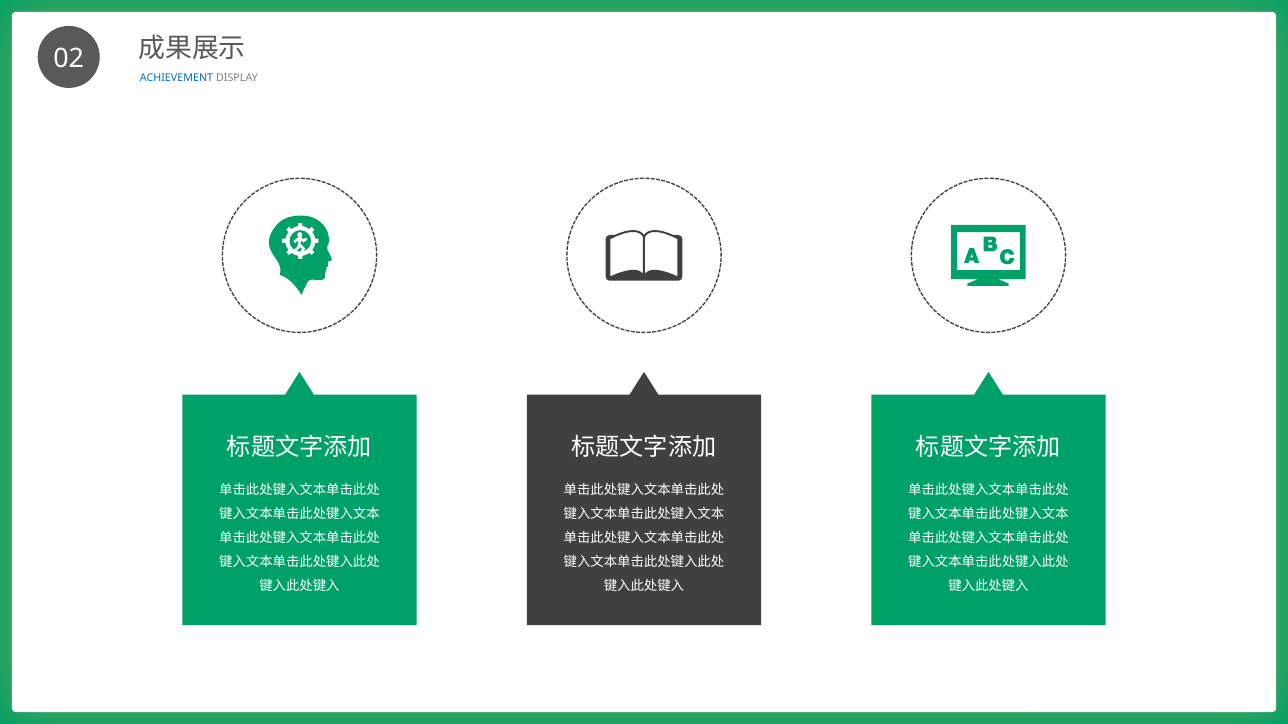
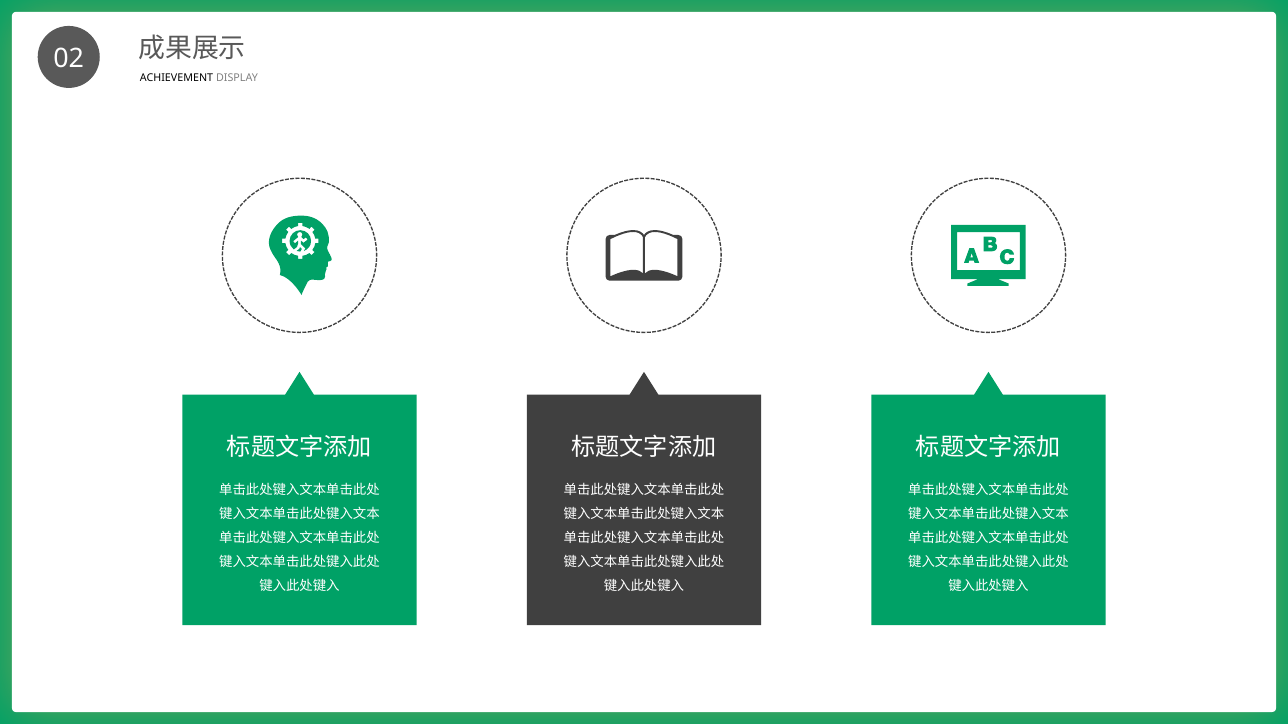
ACHIEVEMENT colour: blue -> black
